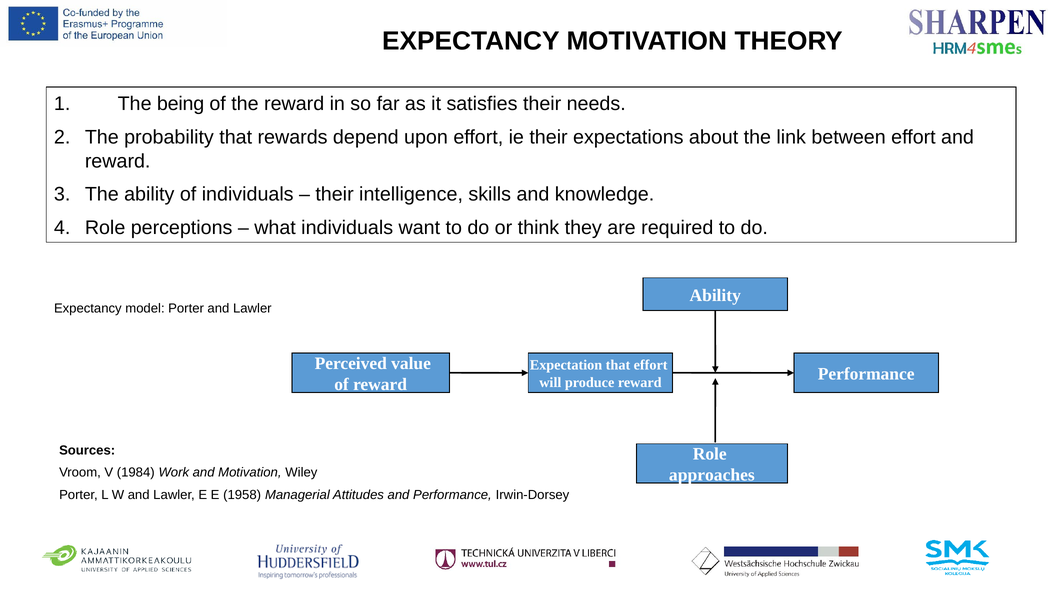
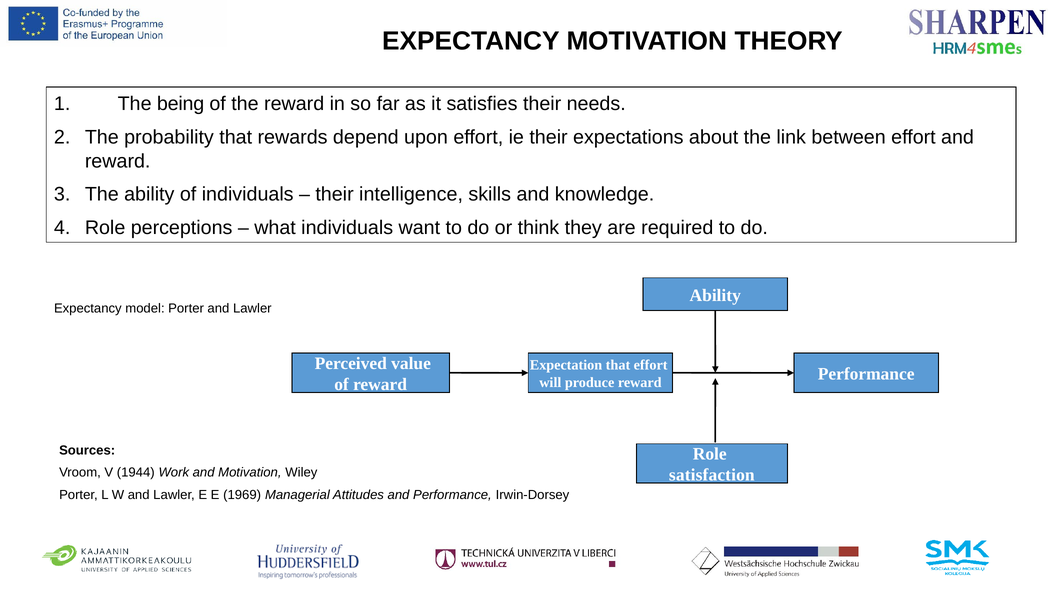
1984: 1984 -> 1944
approaches: approaches -> satisfaction
1958: 1958 -> 1969
